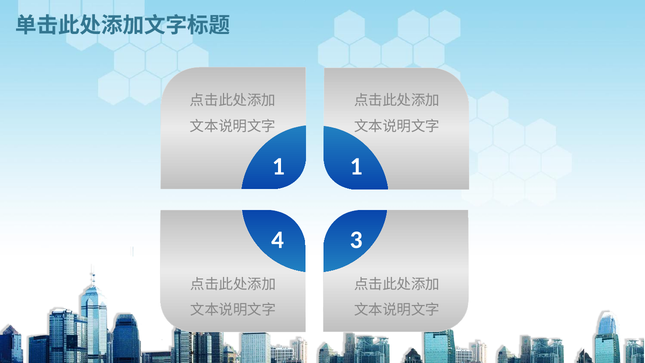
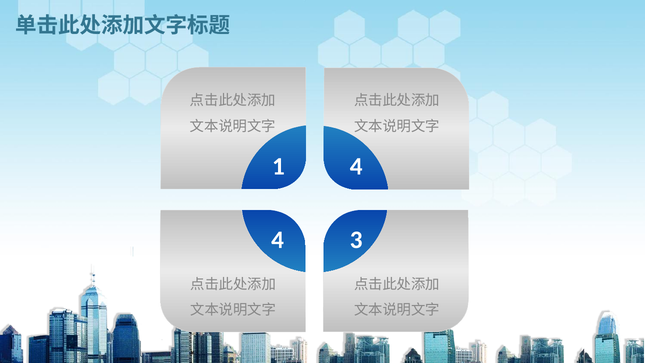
1 1: 1 -> 4
